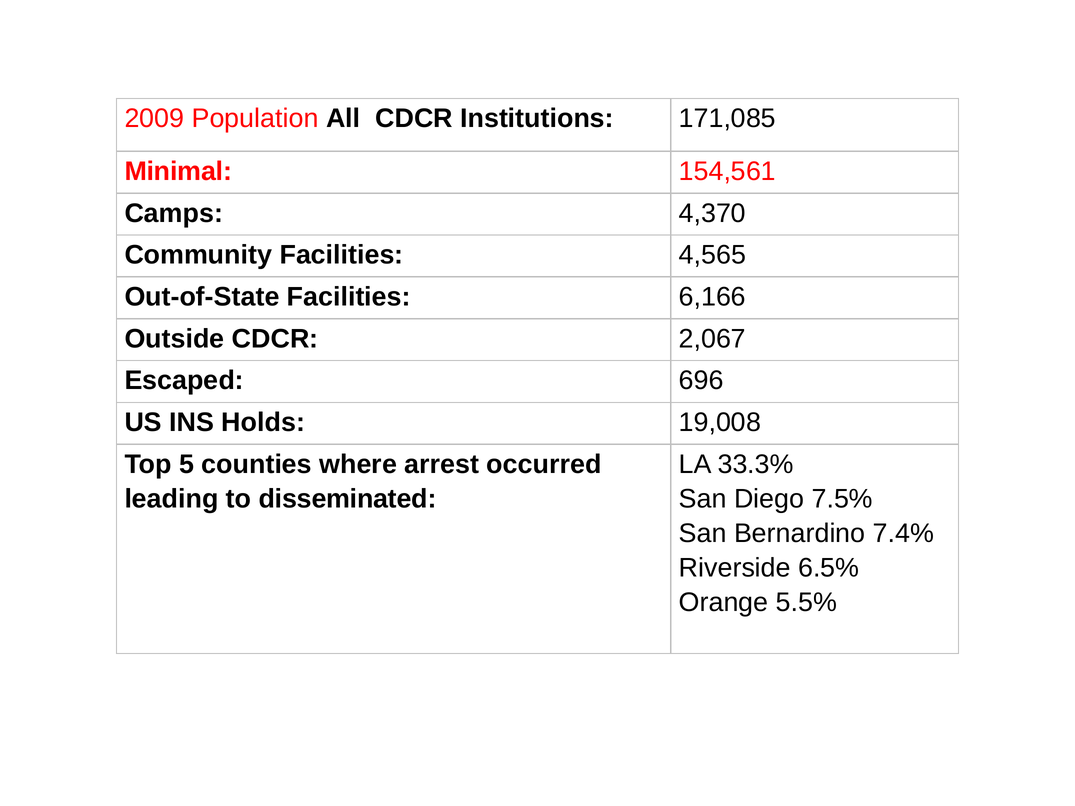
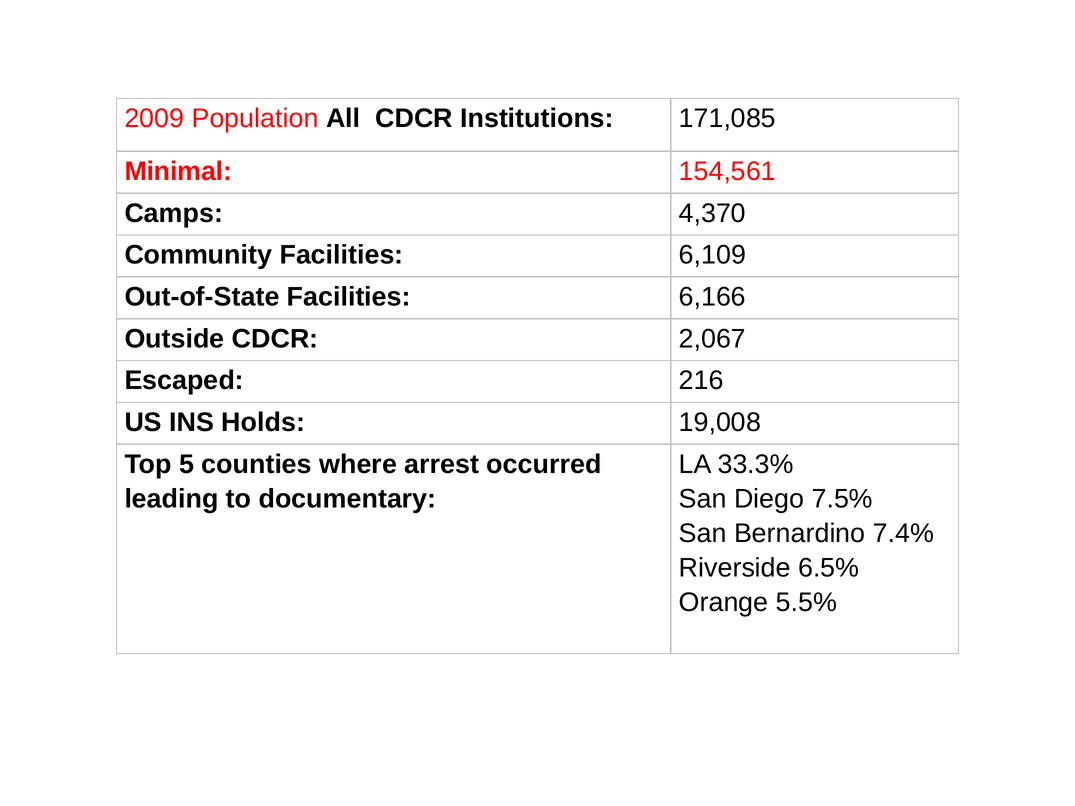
4,565: 4,565 -> 6,109
696: 696 -> 216
disseminated: disseminated -> documentary
